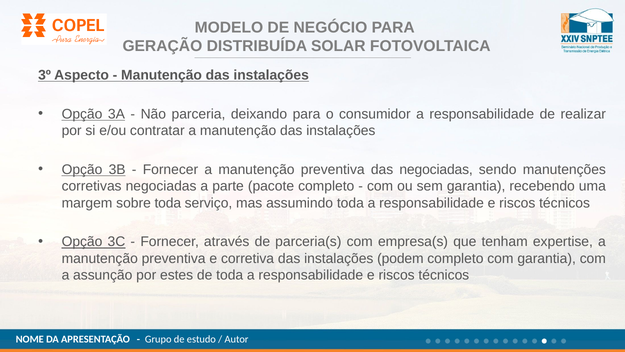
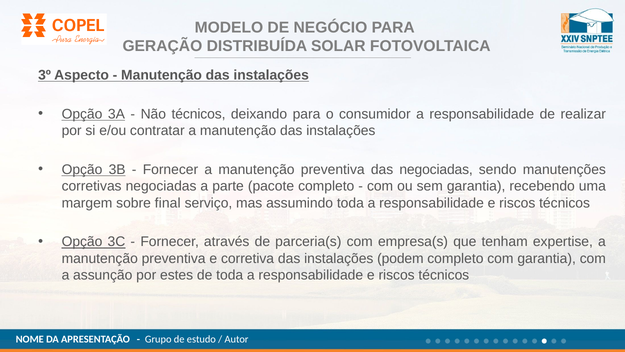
Não parceria: parceria -> técnicos
sobre toda: toda -> final
